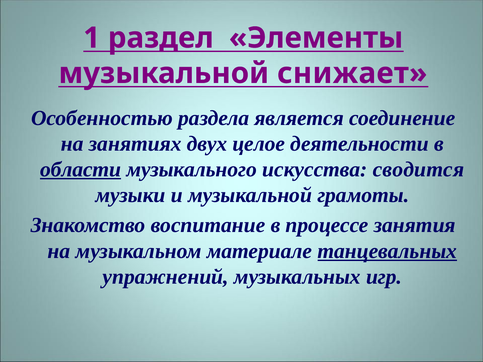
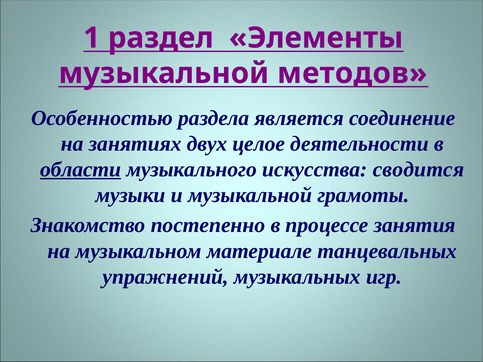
снижает: снижает -> методов
воспитание: воспитание -> постепенно
танцевальных underline: present -> none
